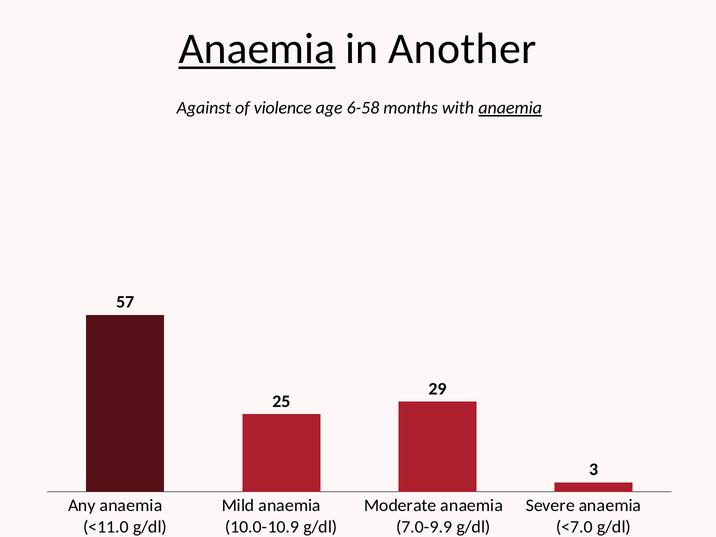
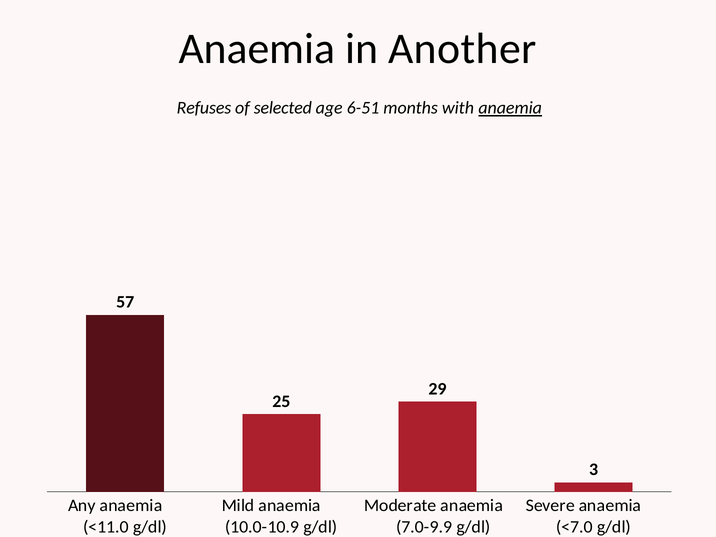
Anaemia at (257, 49) underline: present -> none
Against: Against -> Refuses
violence: violence -> selected
6-58: 6-58 -> 6-51
